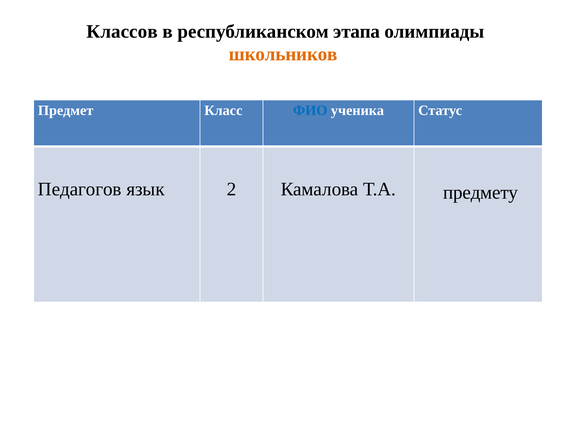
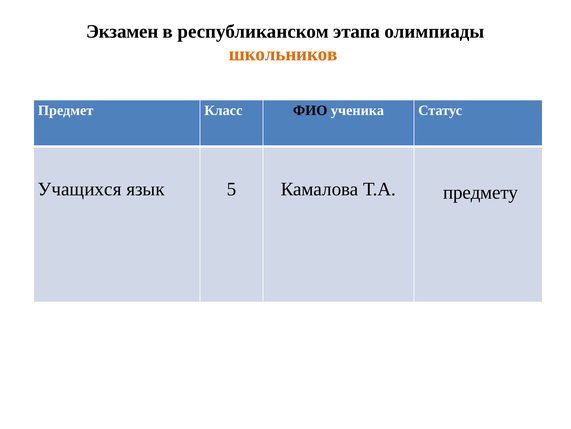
Классов: Классов -> Экзамен
ФИО colour: blue -> black
Педагогов: Педагогов -> Учащихся
2: 2 -> 5
